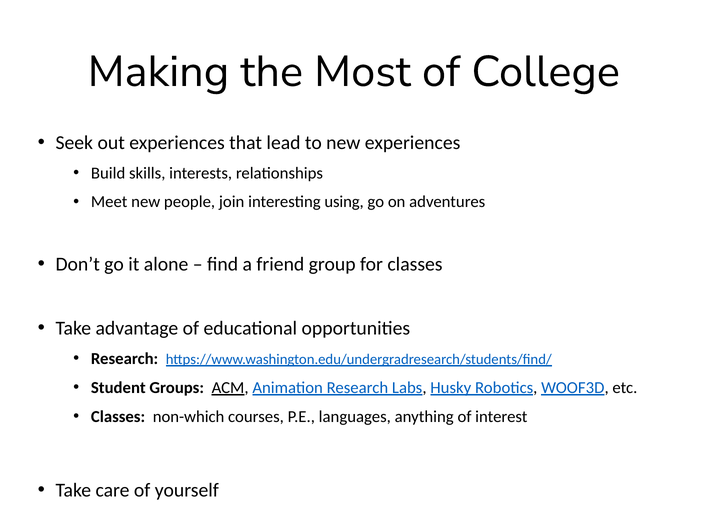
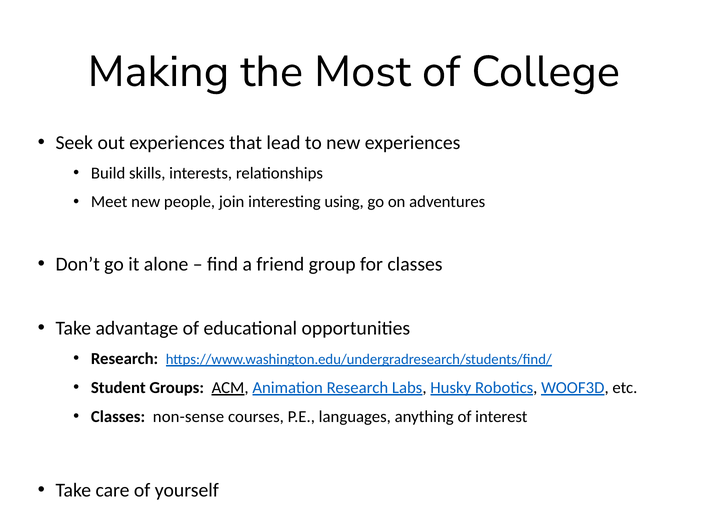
non-which: non-which -> non-sense
